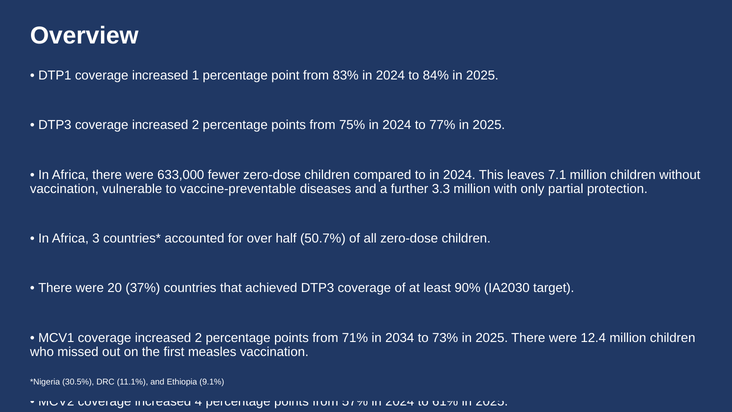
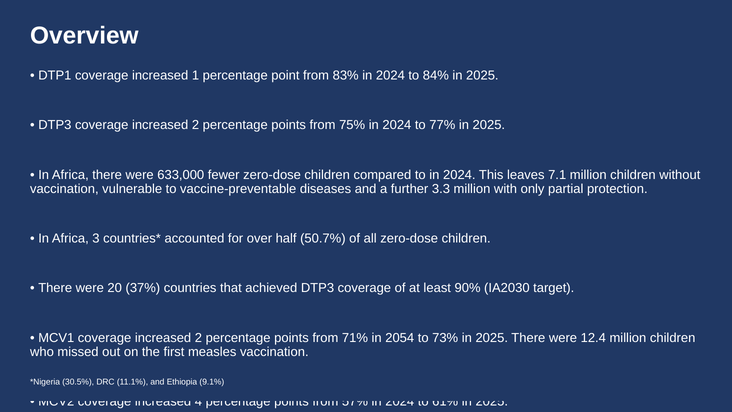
2034: 2034 -> 2054
